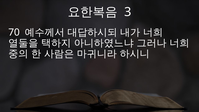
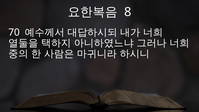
3: 3 -> 8
